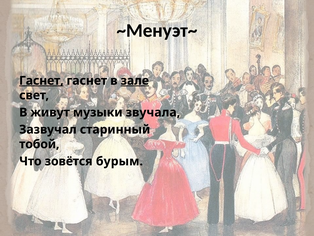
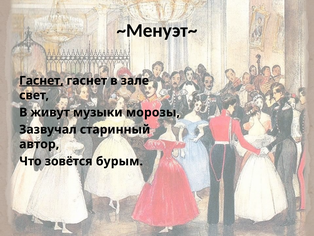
зале underline: present -> none
звучала: звучала -> морозы
тобой: тобой -> автор
